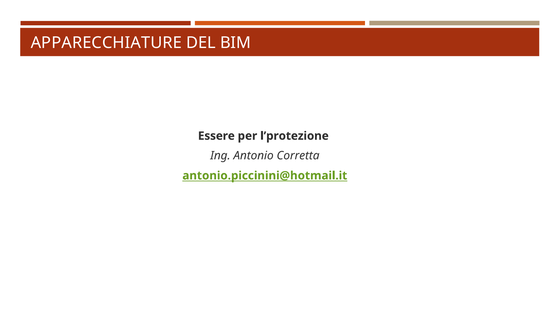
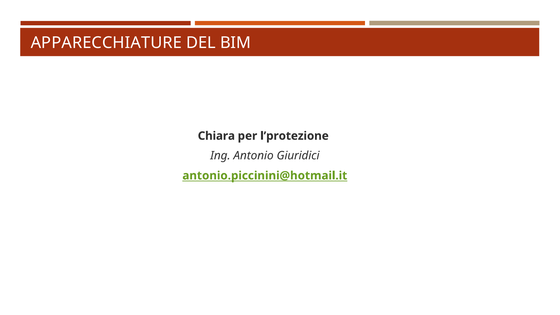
Essere: Essere -> Chiara
Corretta: Corretta -> Giuridici
